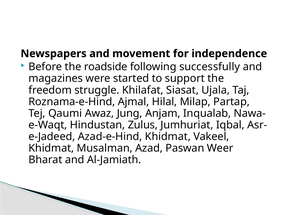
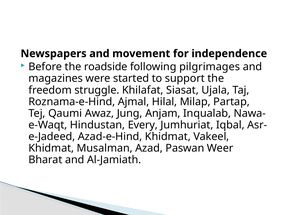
successfully: successfully -> pilgrimages
Zulus: Zulus -> Every
